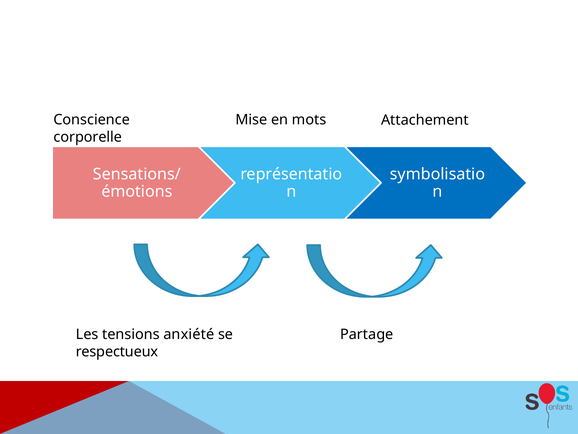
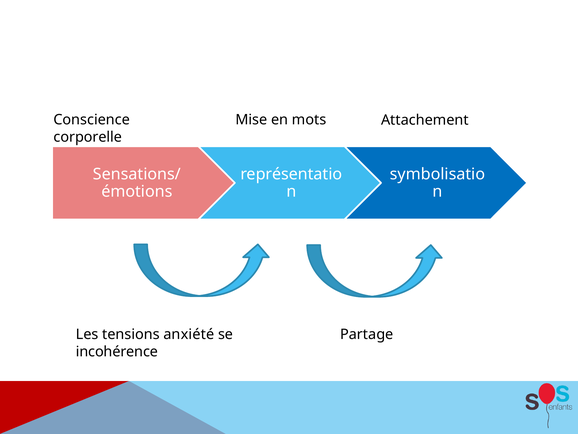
respectueux: respectueux -> incohérence
